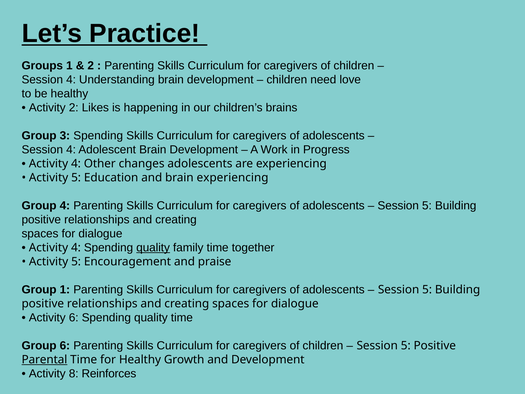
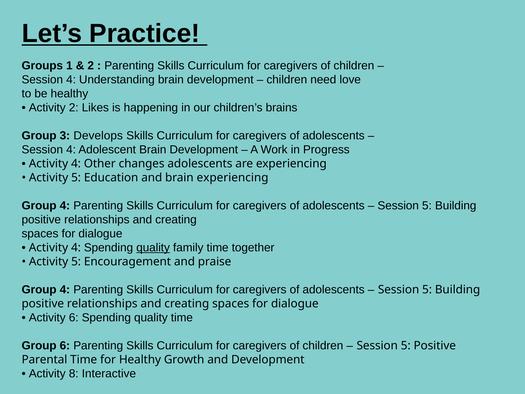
3 Spending: Spending -> Develops
1 at (65, 290): 1 -> 4
Parental underline: present -> none
Reinforces: Reinforces -> Interactive
